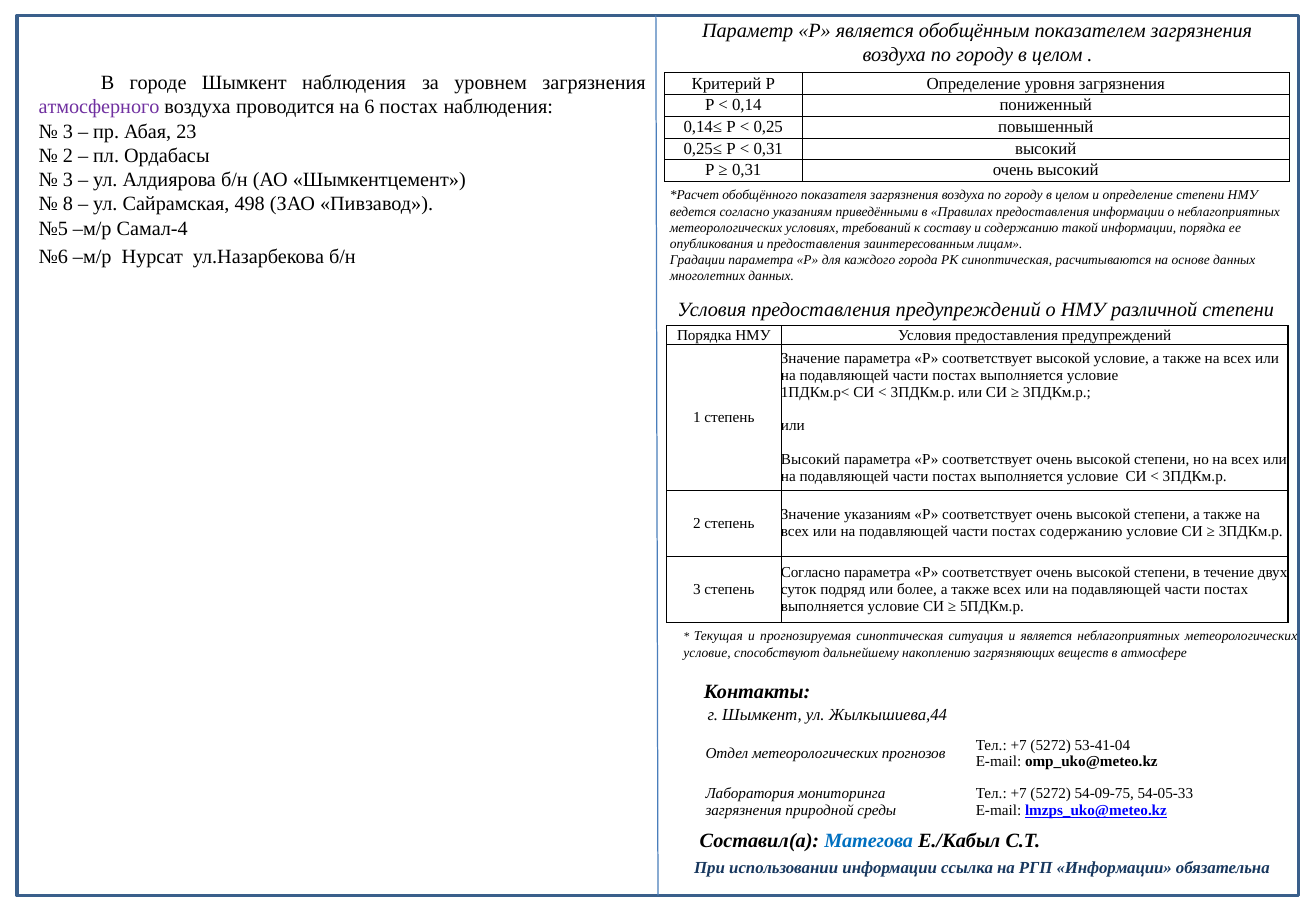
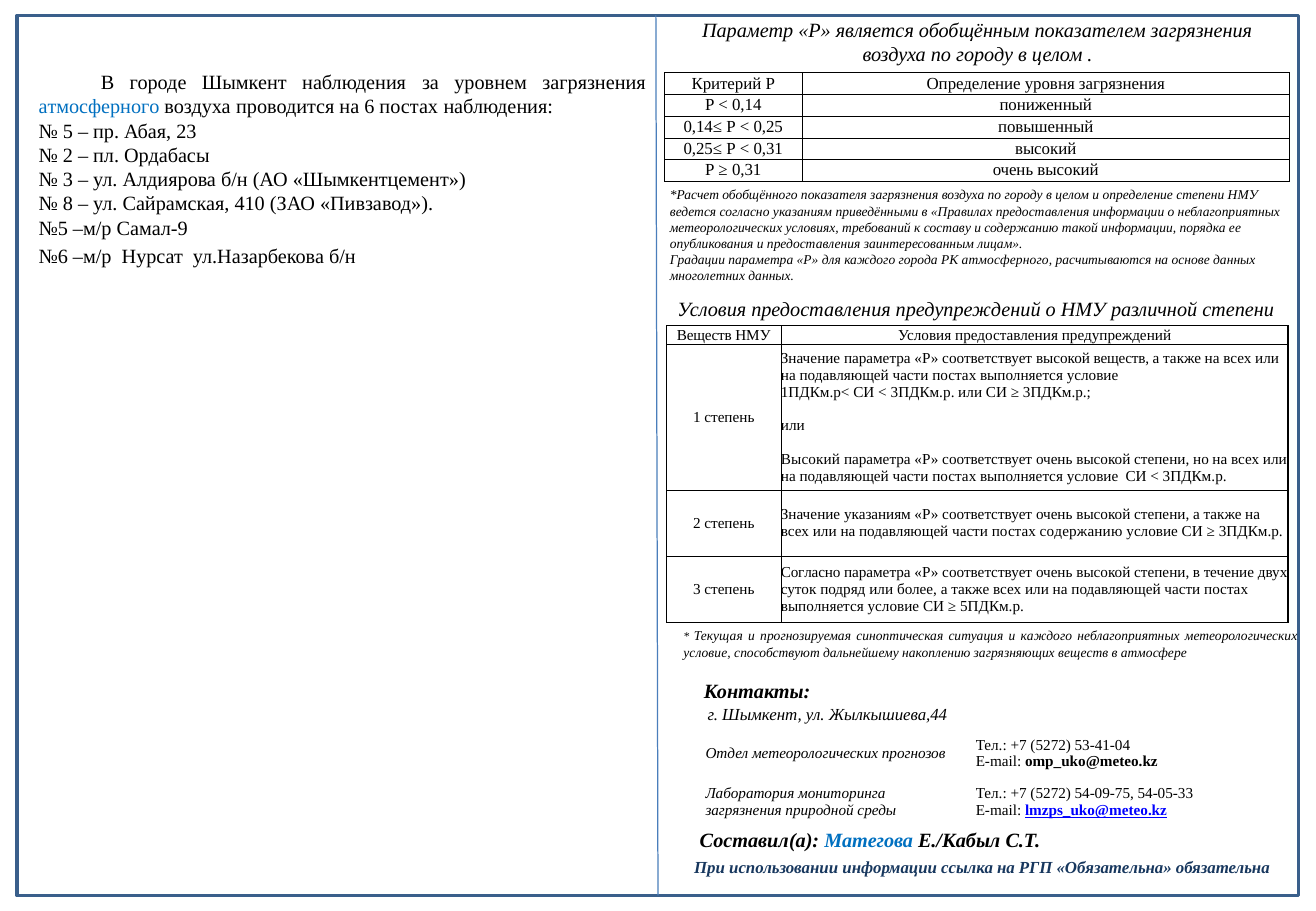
атмосферного at (99, 107) colour: purple -> blue
3 at (68, 131): 3 -> 5
498: 498 -> 410
Самал-4: Самал-4 -> Самал-9
РК синоптическая: синоптическая -> атмосферного
Порядка at (704, 335): Порядка -> Веществ
высокой условие: условие -> веществ
и является: является -> каждого
РГП Информации: Информации -> Обязательна
